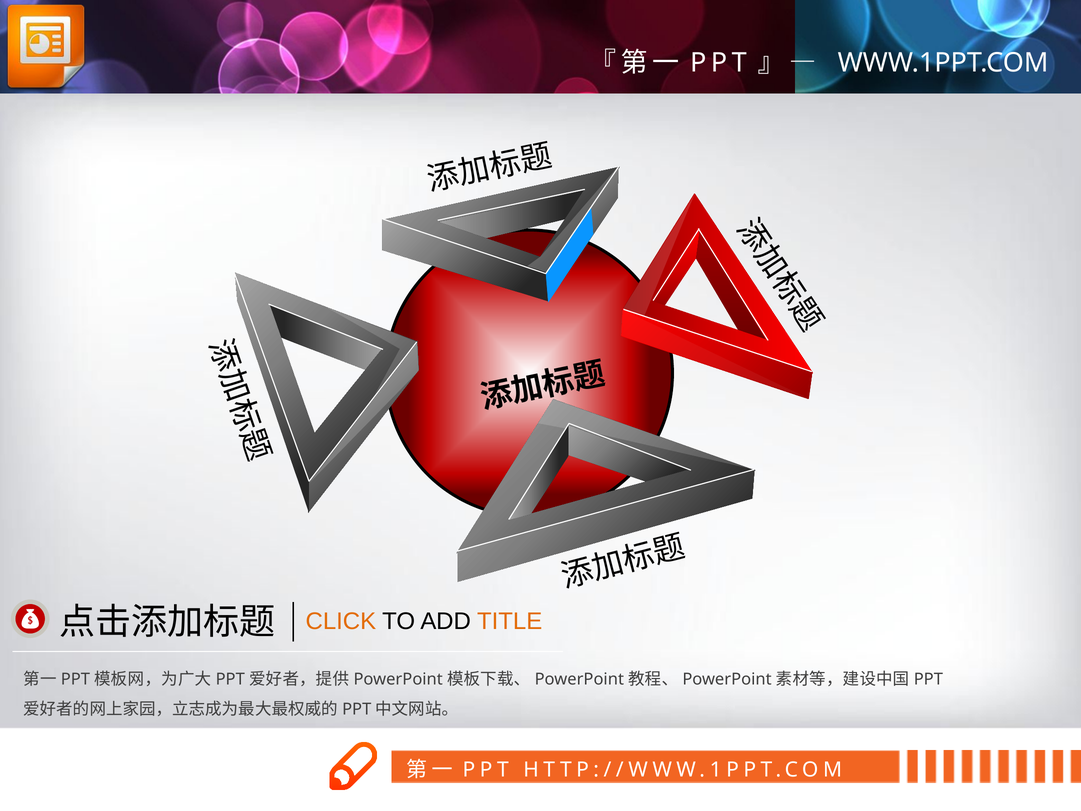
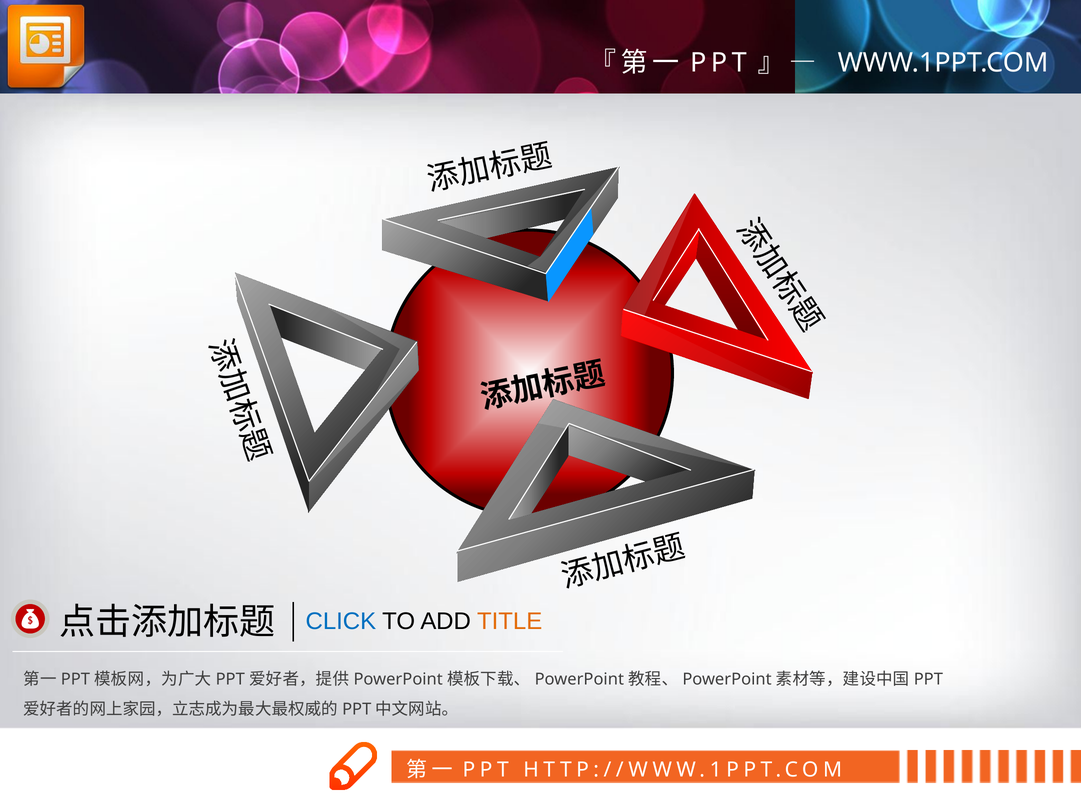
CLICK colour: orange -> blue
